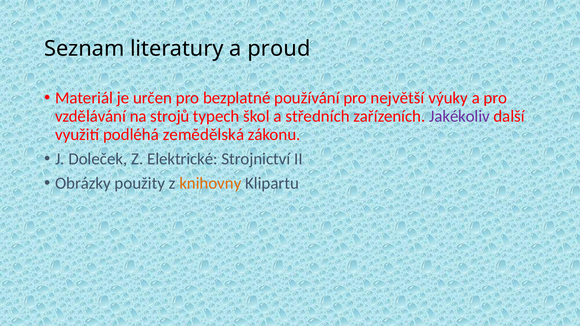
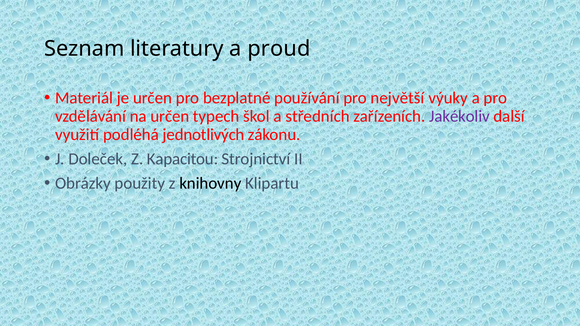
na strojů: strojů -> určen
zemědělská: zemědělská -> jednotlivých
Elektrické: Elektrické -> Kapacitou
knihovny colour: orange -> black
